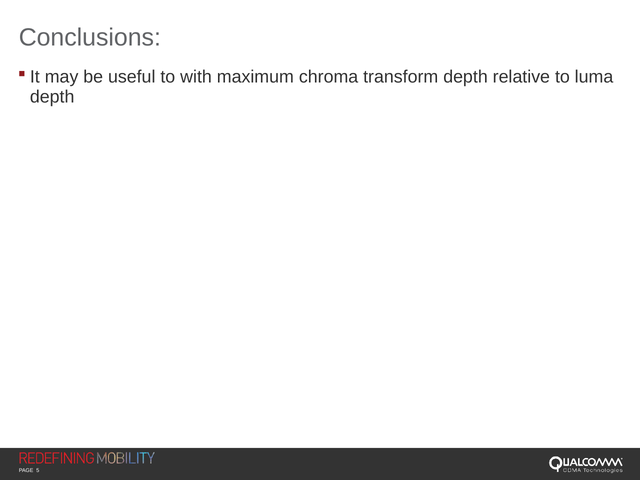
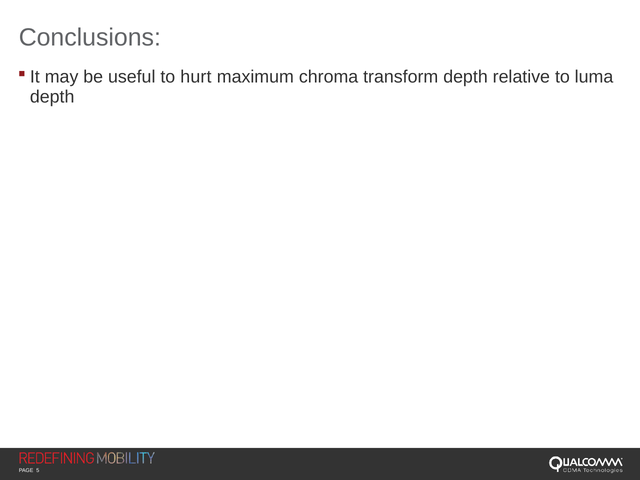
with: with -> hurt
